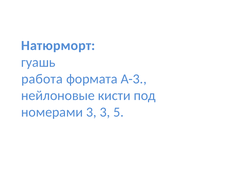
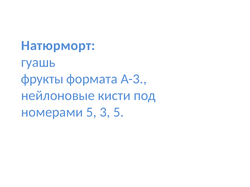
работа: работа -> фрукты
номерами 3: 3 -> 5
